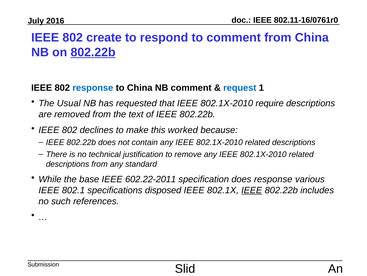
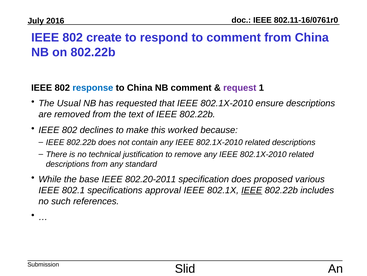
802.22b at (93, 52) underline: present -> none
request colour: blue -> purple
require: require -> ensure
602.22-2011: 602.22-2011 -> 802.20-2011
does response: response -> proposed
disposed: disposed -> approval
